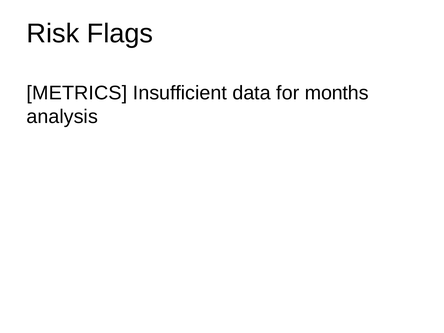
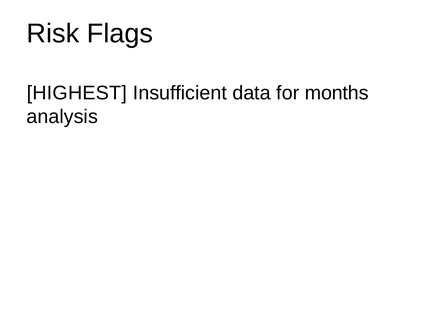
METRICS: METRICS -> HIGHEST
